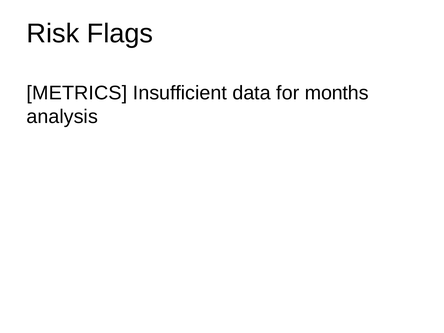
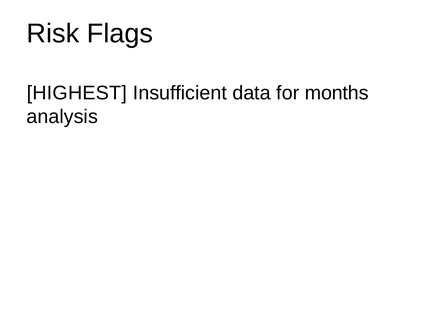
METRICS: METRICS -> HIGHEST
